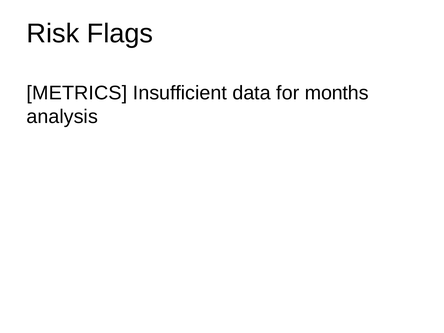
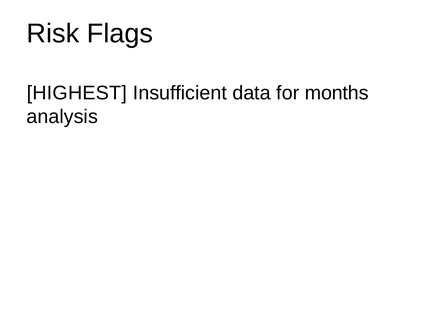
METRICS: METRICS -> HIGHEST
